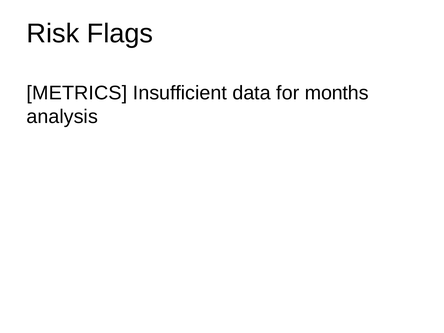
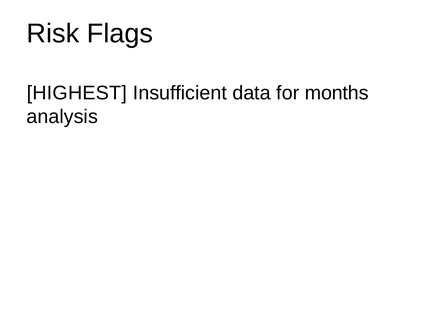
METRICS: METRICS -> HIGHEST
